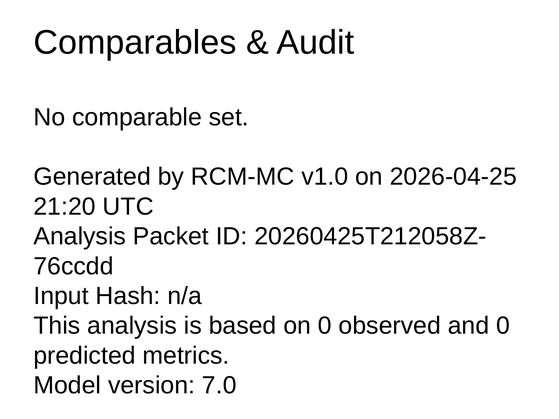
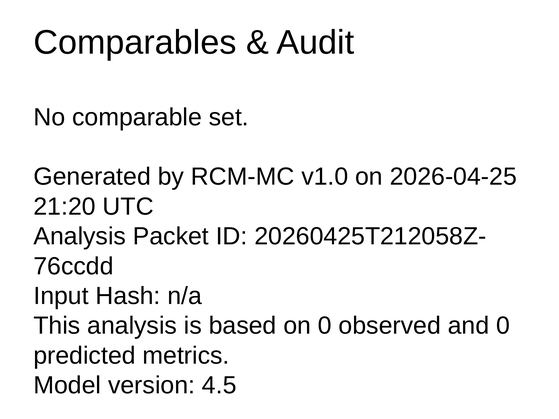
7.0: 7.0 -> 4.5
